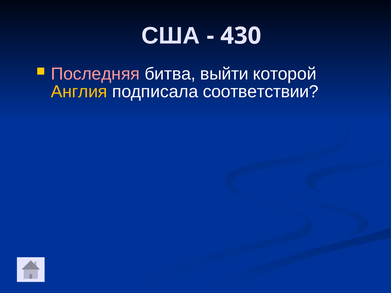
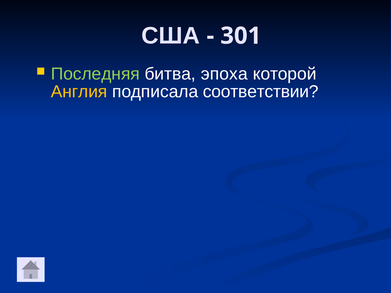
430: 430 -> 301
Последняя colour: pink -> light green
выйти: выйти -> эпоха
